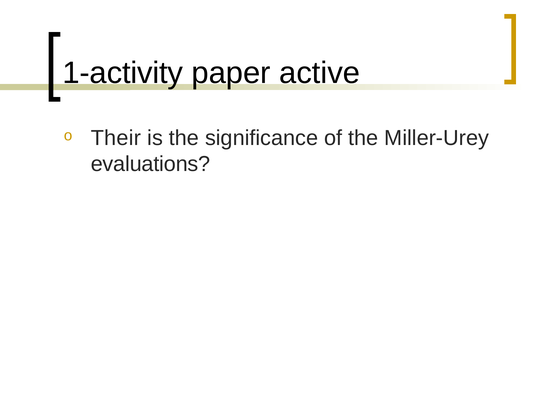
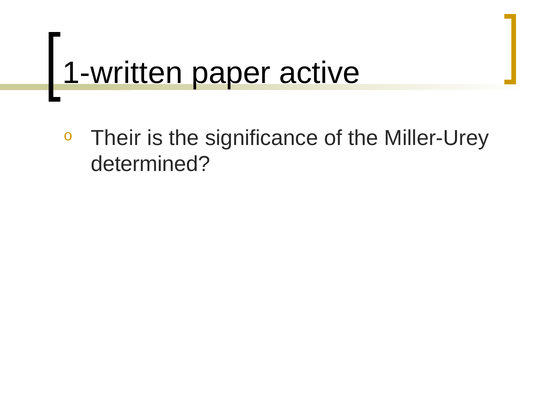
1-activity: 1-activity -> 1-written
evaluations: evaluations -> determined
